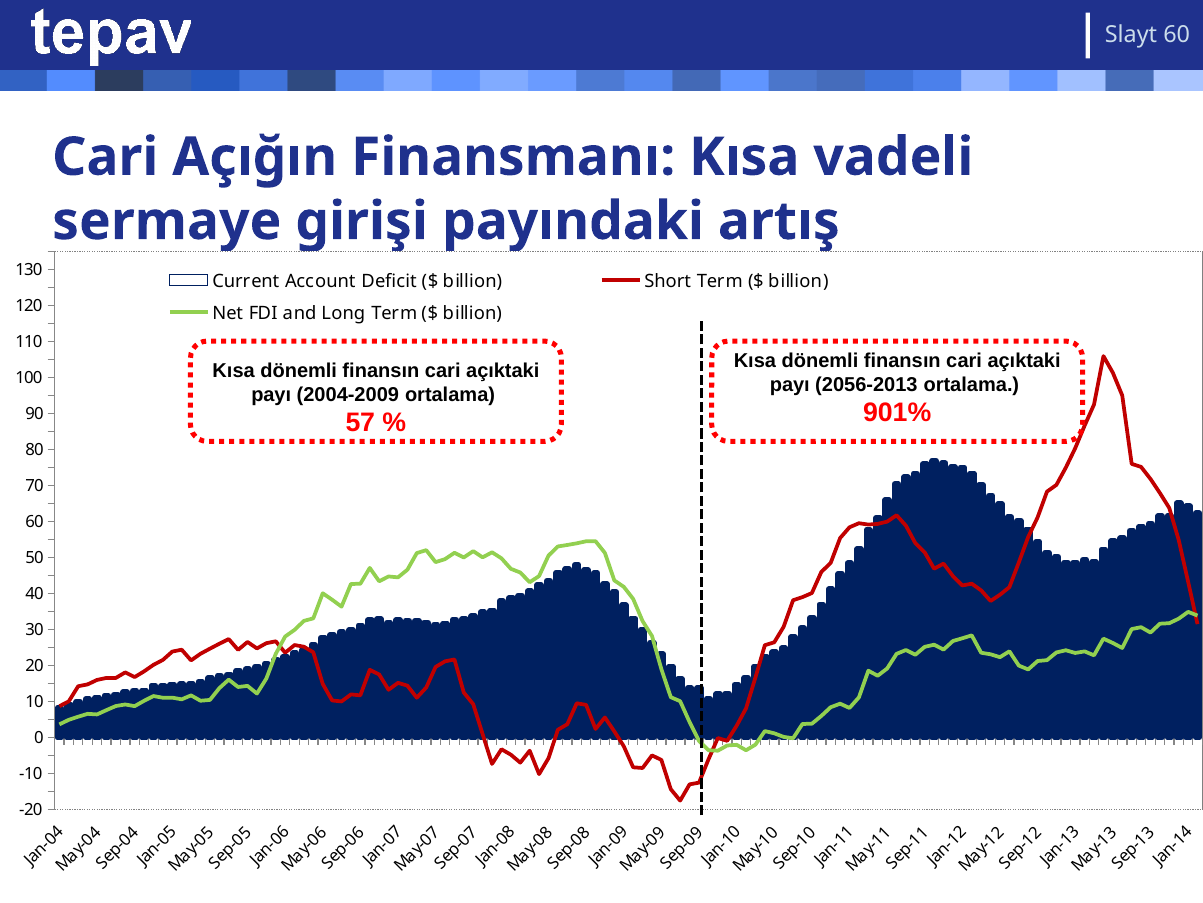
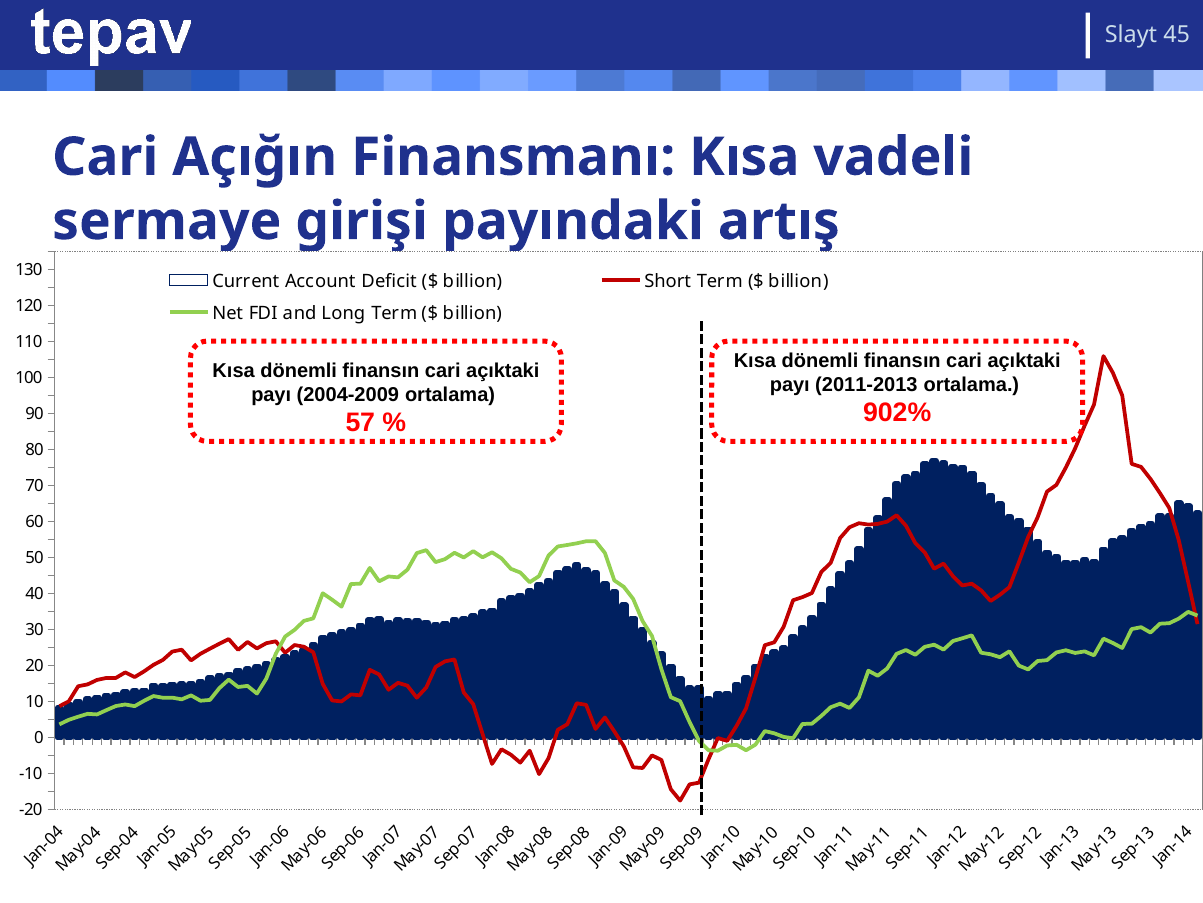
Slayt 60: 60 -> 45
2056-2013: 2056-2013 -> 2011-2013
901%: 901% -> 902%
